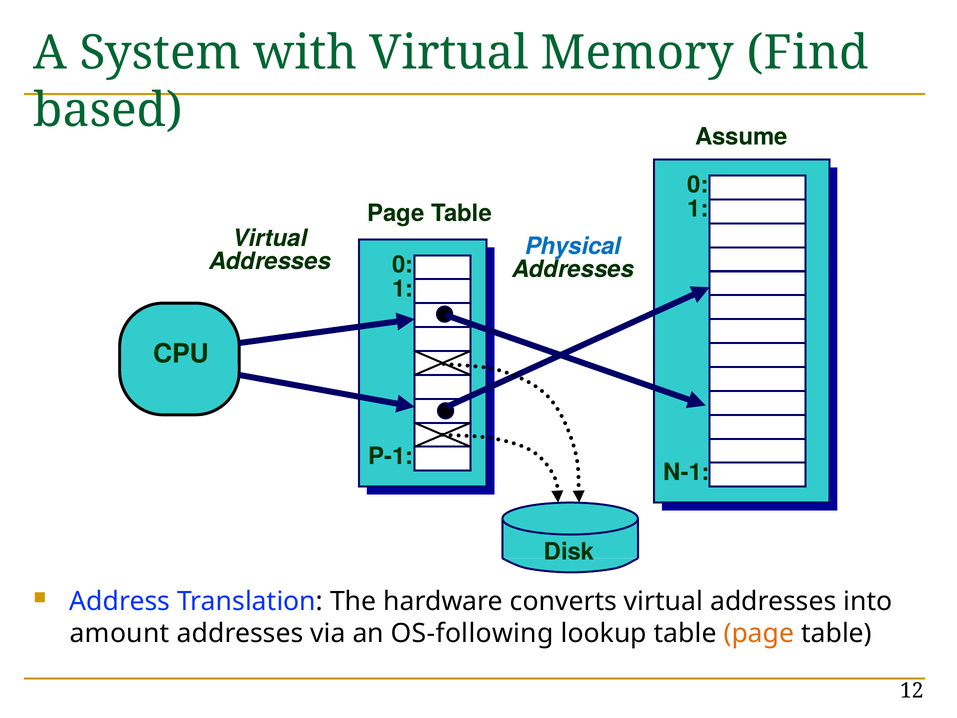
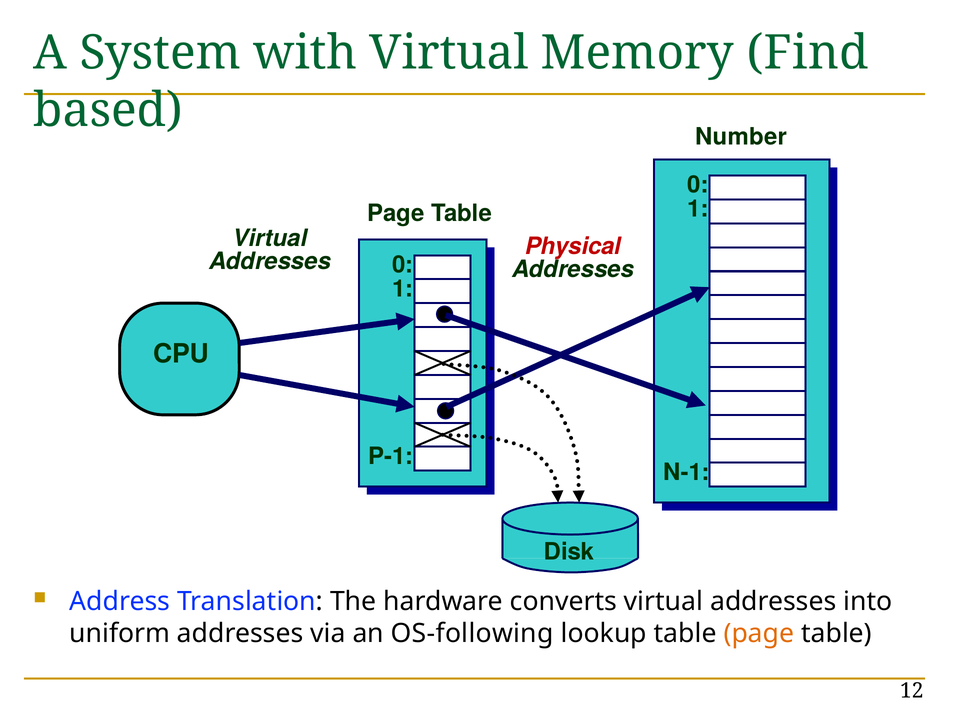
Assume: Assume -> Number
Physical colour: blue -> red
amount: amount -> uniform
